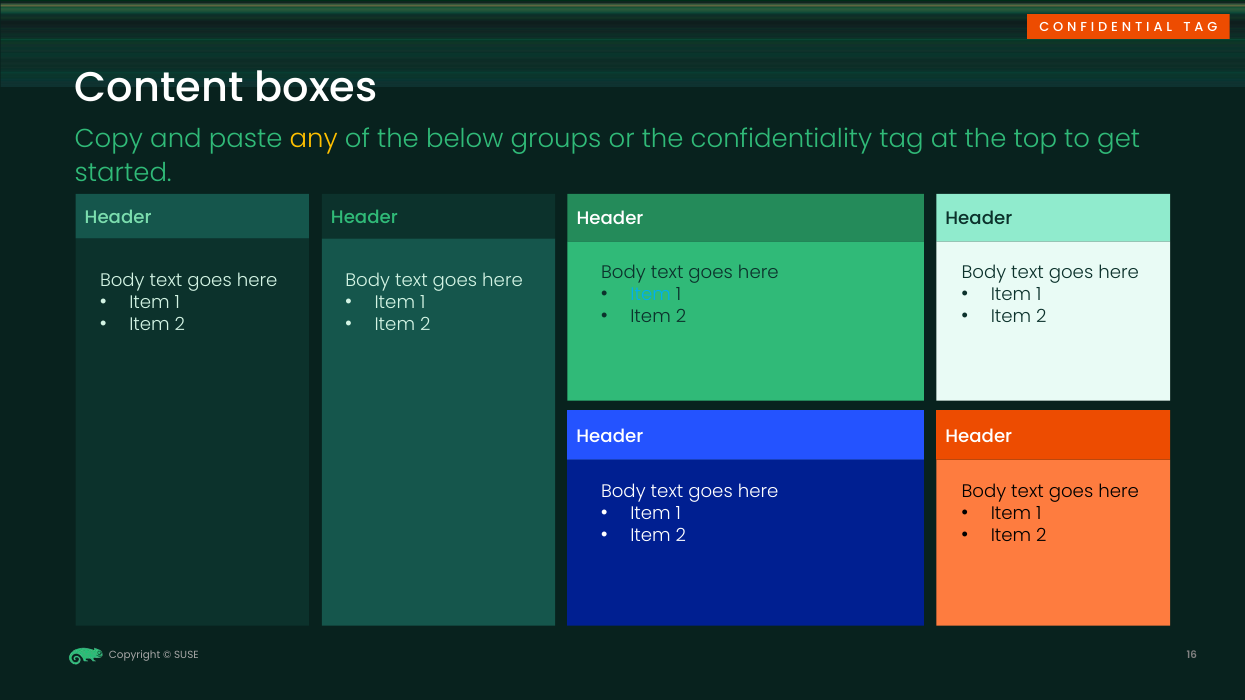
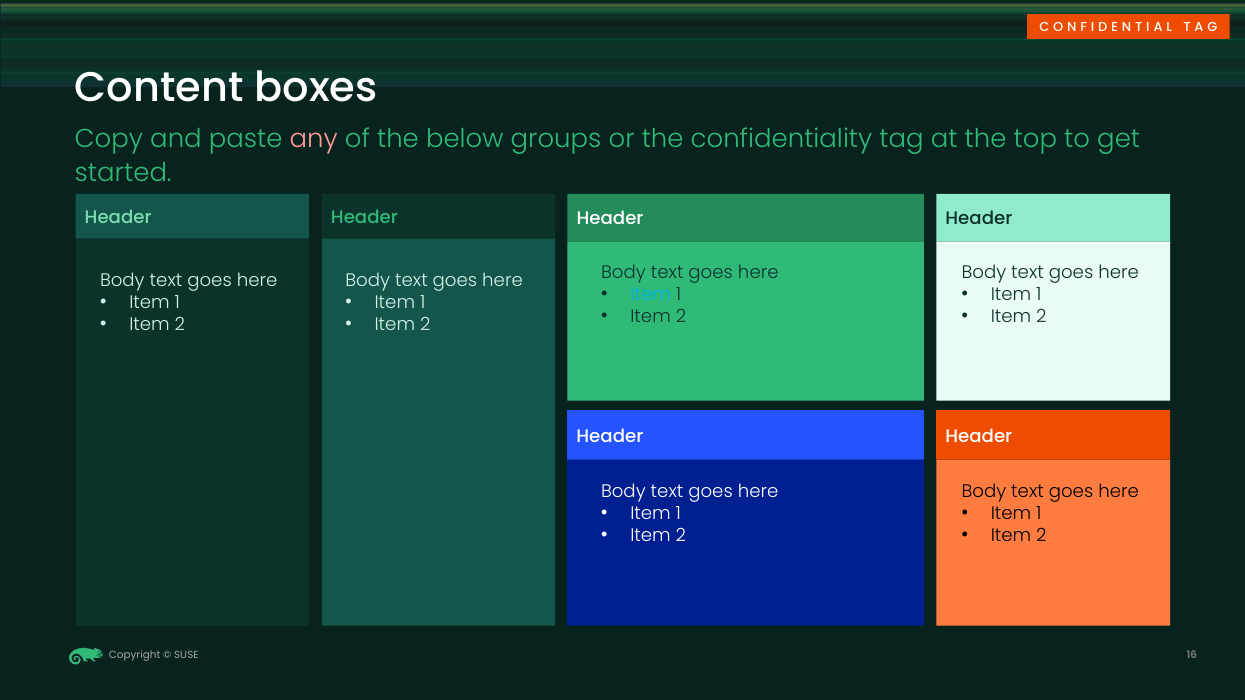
any colour: yellow -> pink
